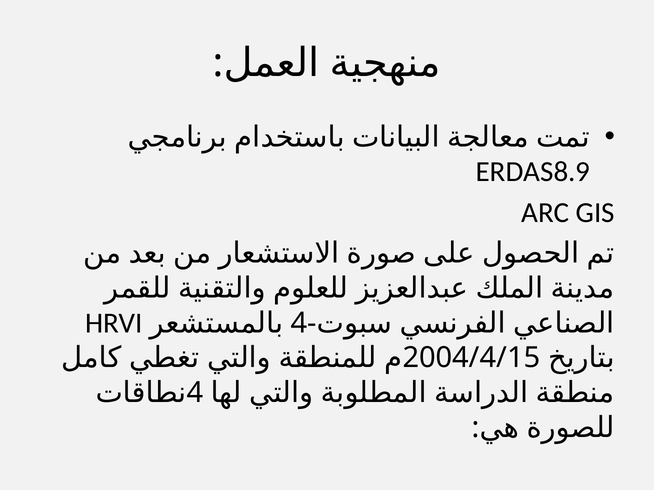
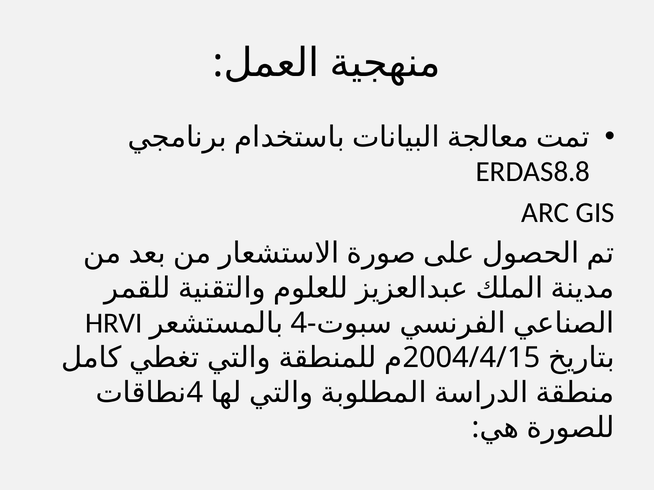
ERDAS8.9: ERDAS8.9 -> ERDAS8.8
